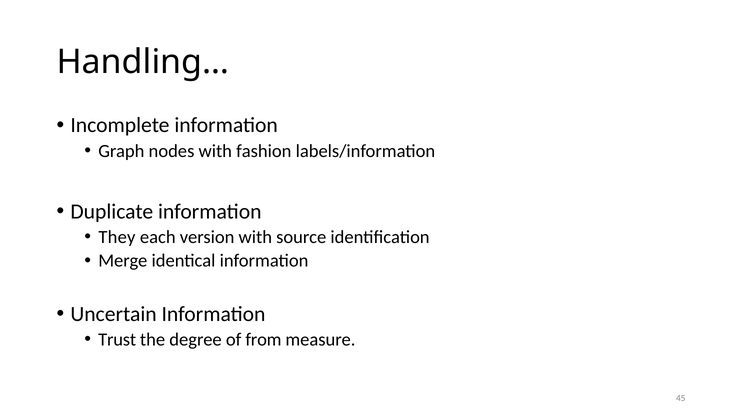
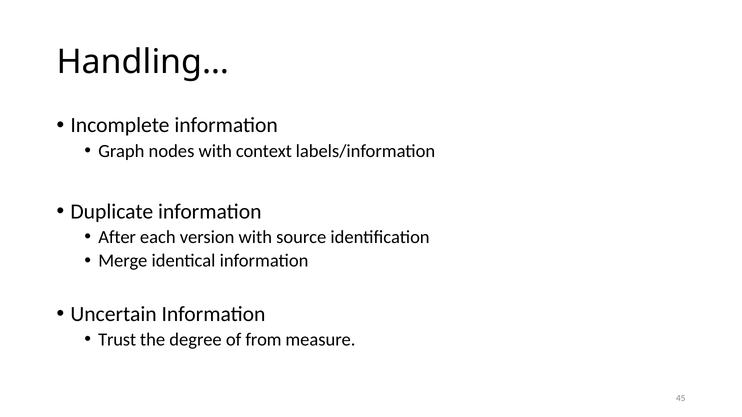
fashion: fashion -> context
They: They -> After
